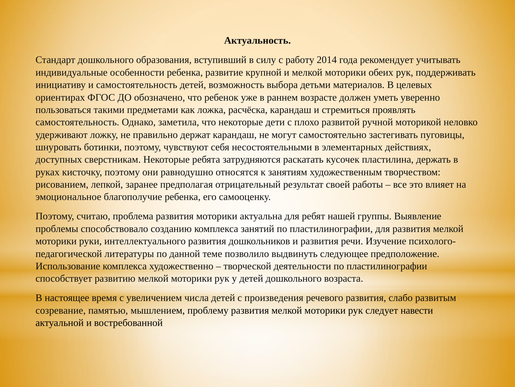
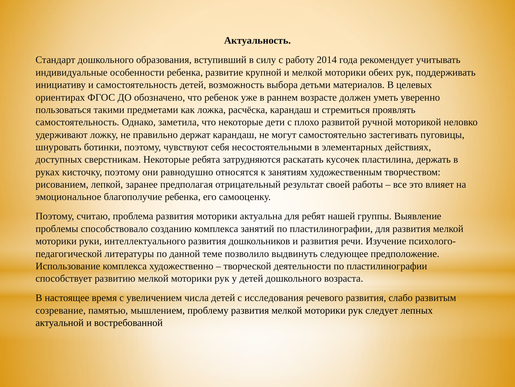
произведения: произведения -> исследования
навести: навести -> лепных
